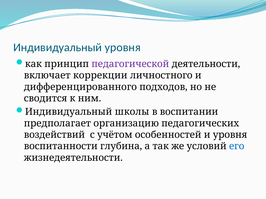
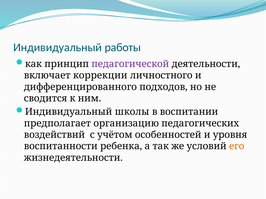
Индивидуальный уровня: уровня -> работы
глубина: глубина -> ребенка
его colour: blue -> orange
